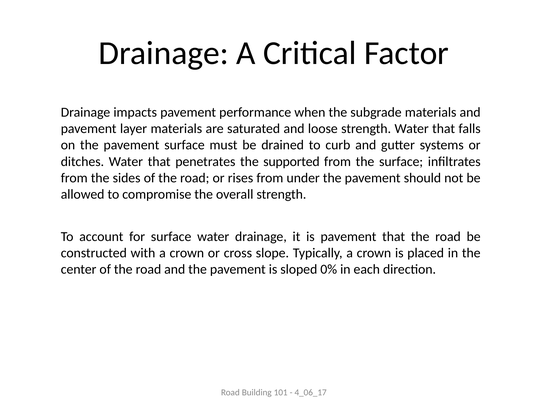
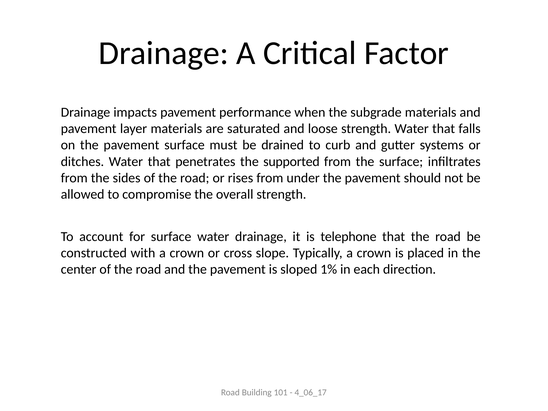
is pavement: pavement -> telephone
0%: 0% -> 1%
